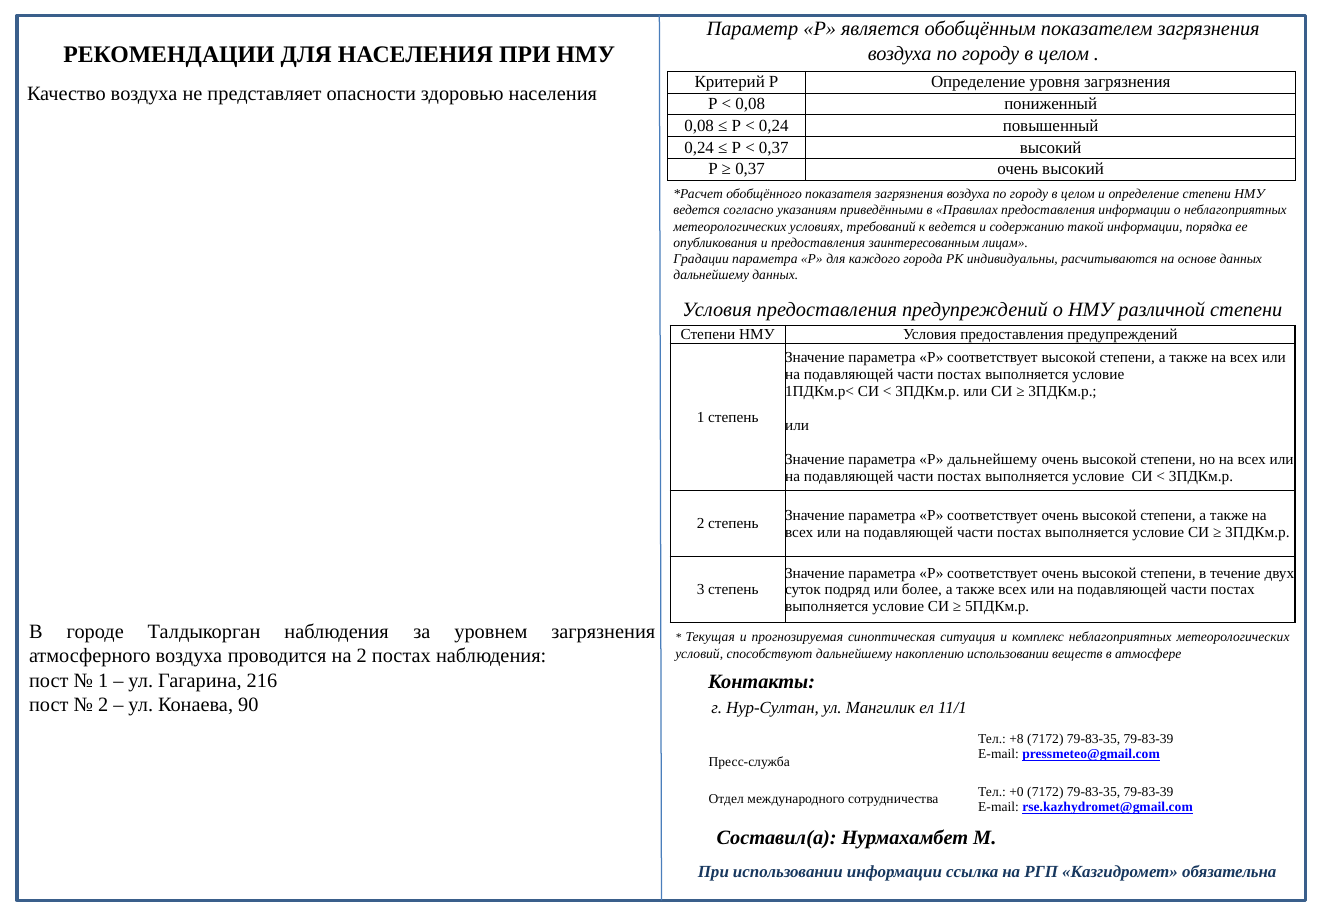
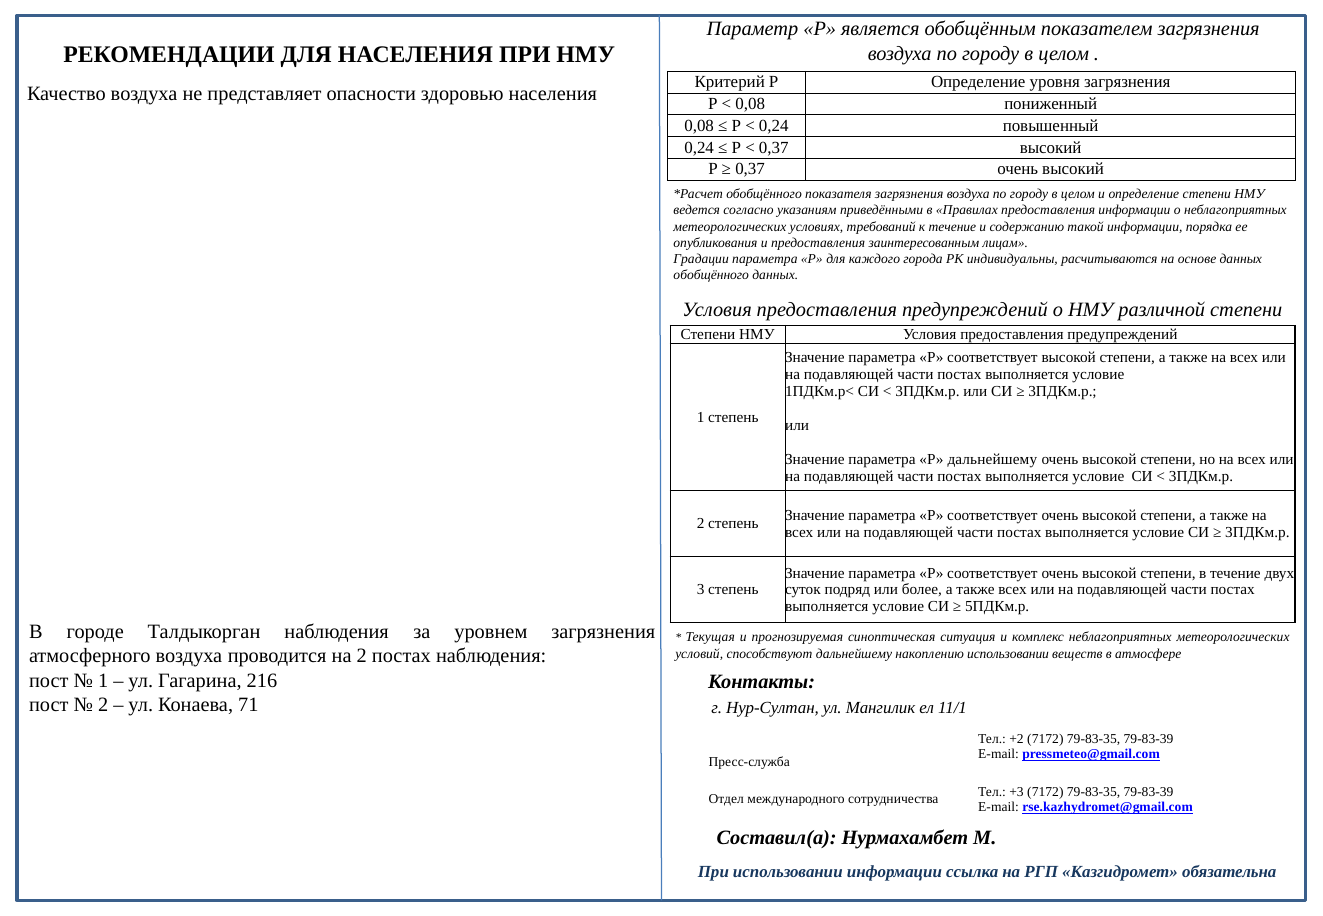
к ведется: ведется -> течение
дальнейшему at (711, 275): дальнейшему -> обобщённого
90: 90 -> 71
+8: +8 -> +2
+0: +0 -> +3
